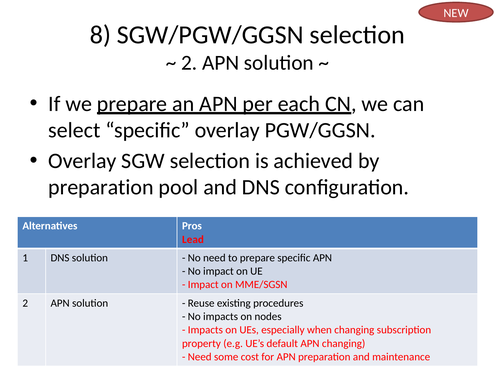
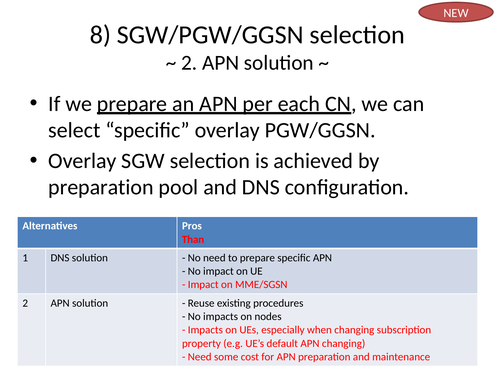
Lead: Lead -> Than
